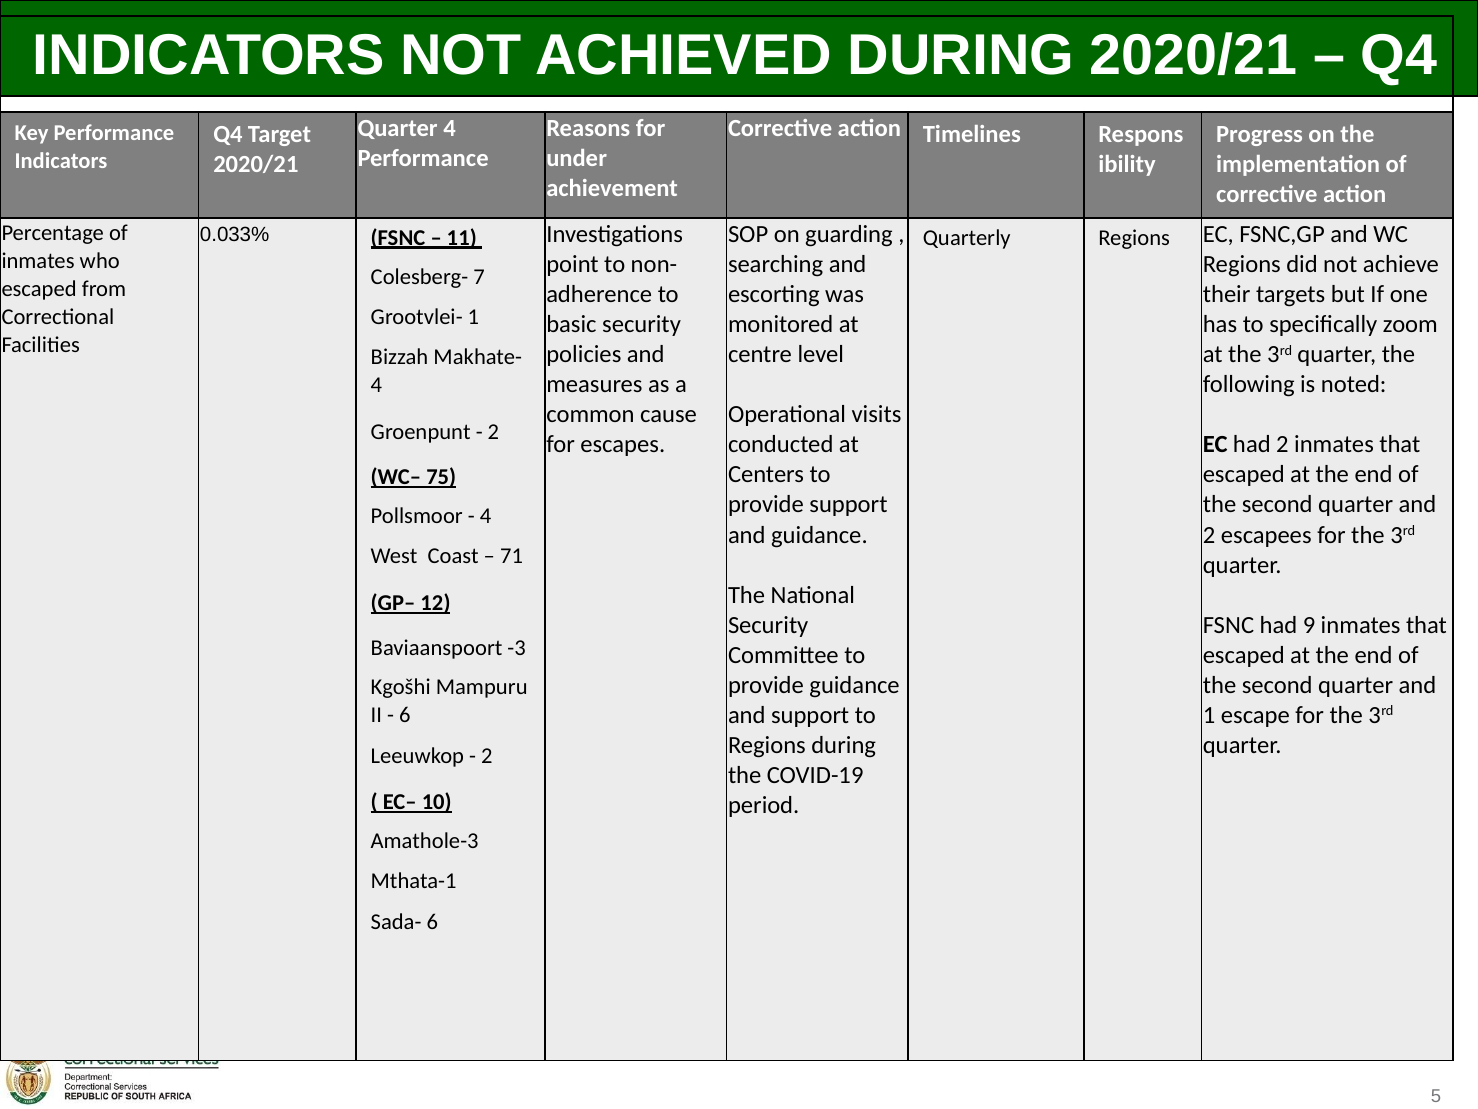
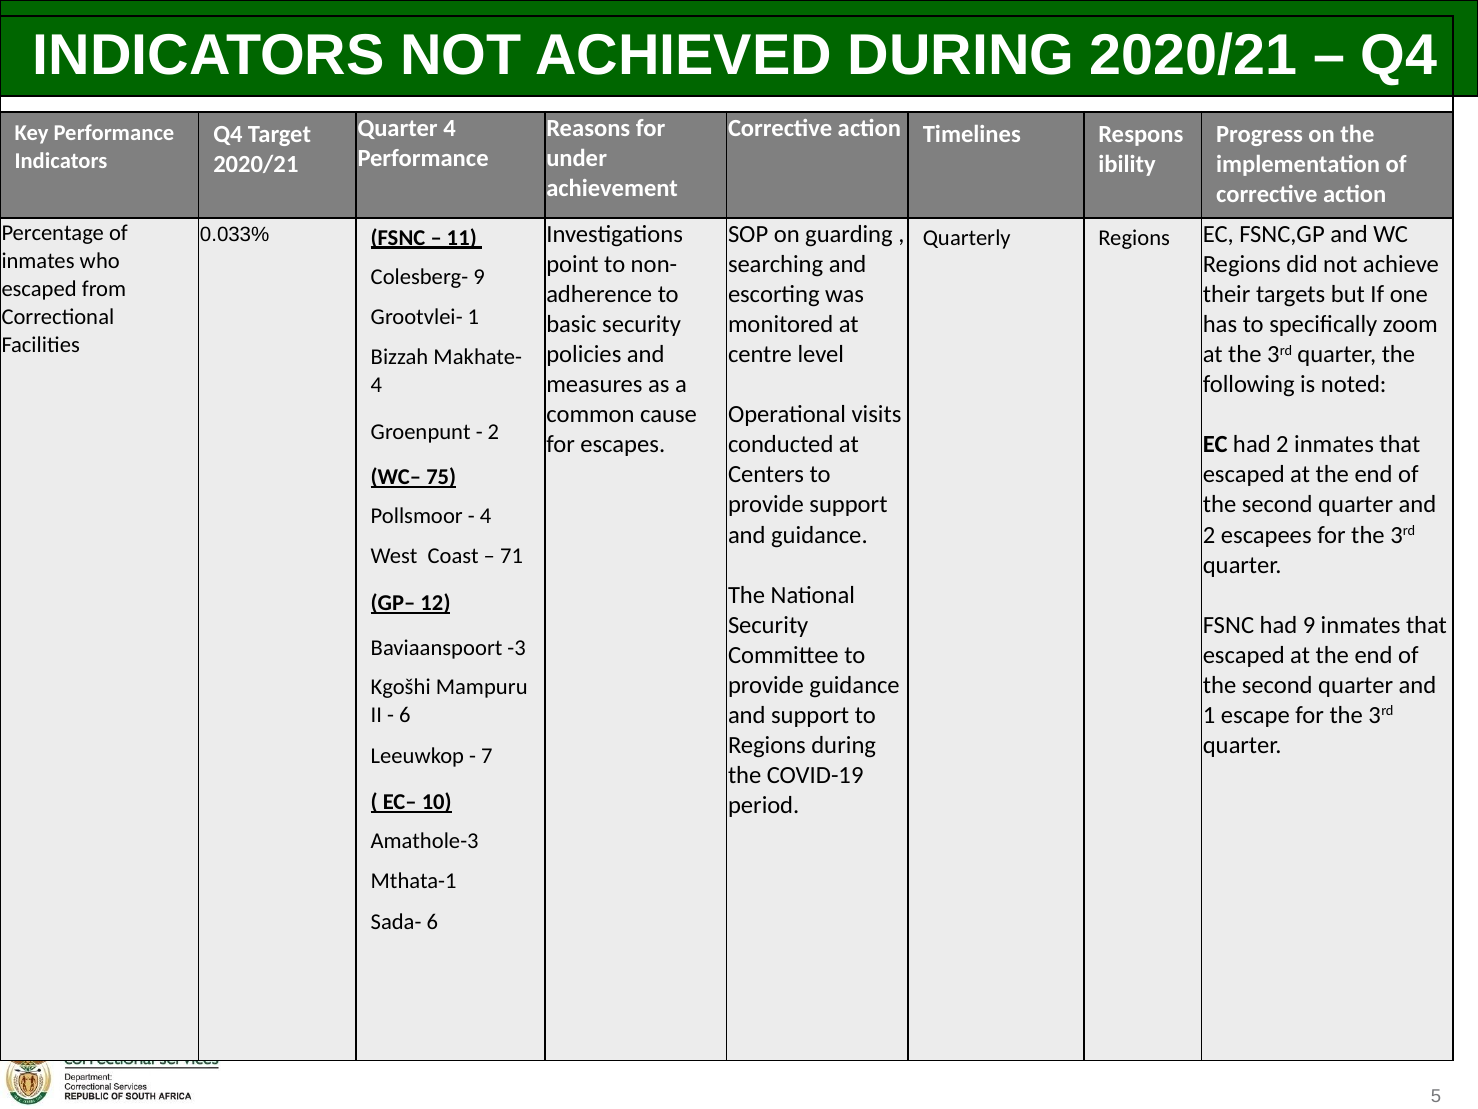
Colesberg- 7: 7 -> 9
2 at (487, 755): 2 -> 7
